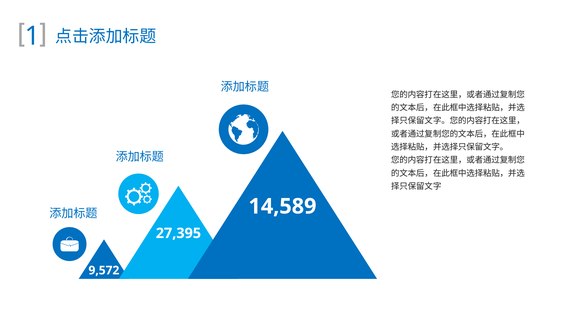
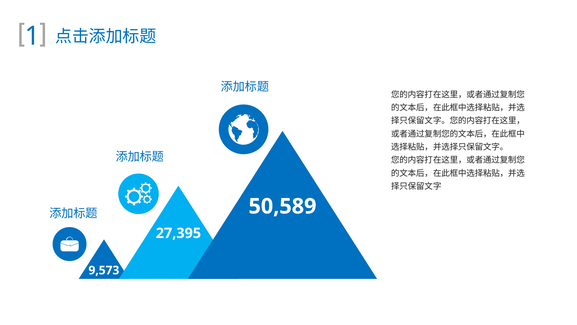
14,589: 14,589 -> 50,589
9,572: 9,572 -> 9,573
